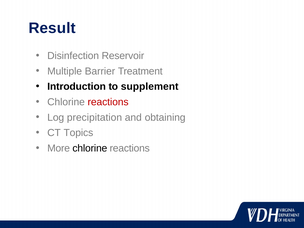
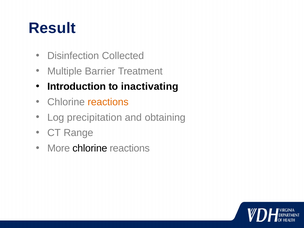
Reservoir: Reservoir -> Collected
supplement: supplement -> inactivating
reactions at (108, 102) colour: red -> orange
Topics: Topics -> Range
